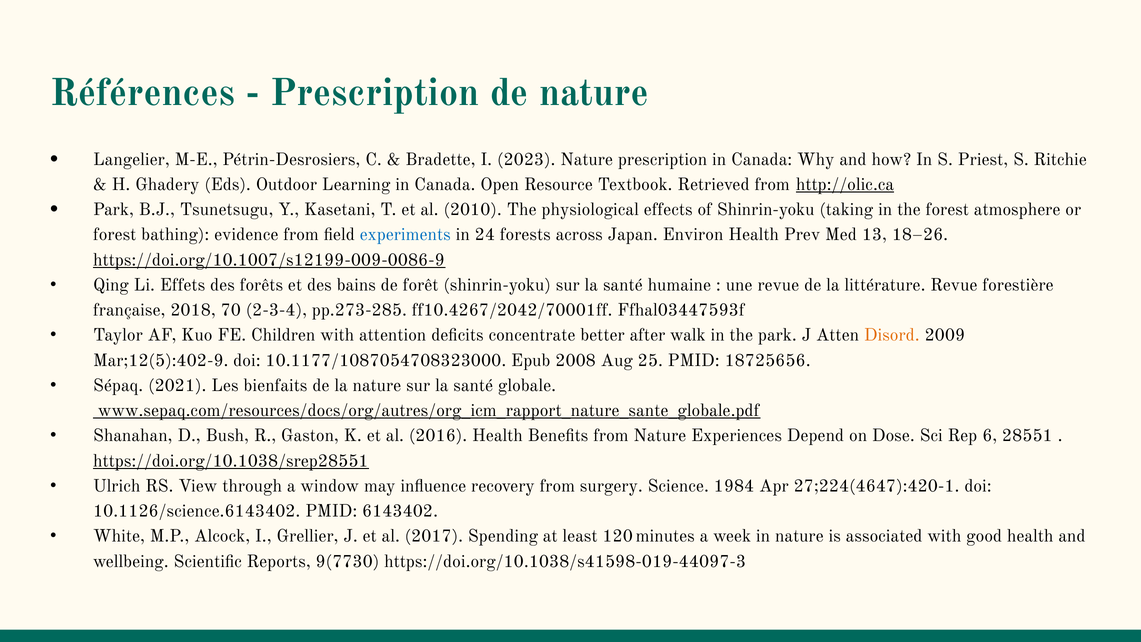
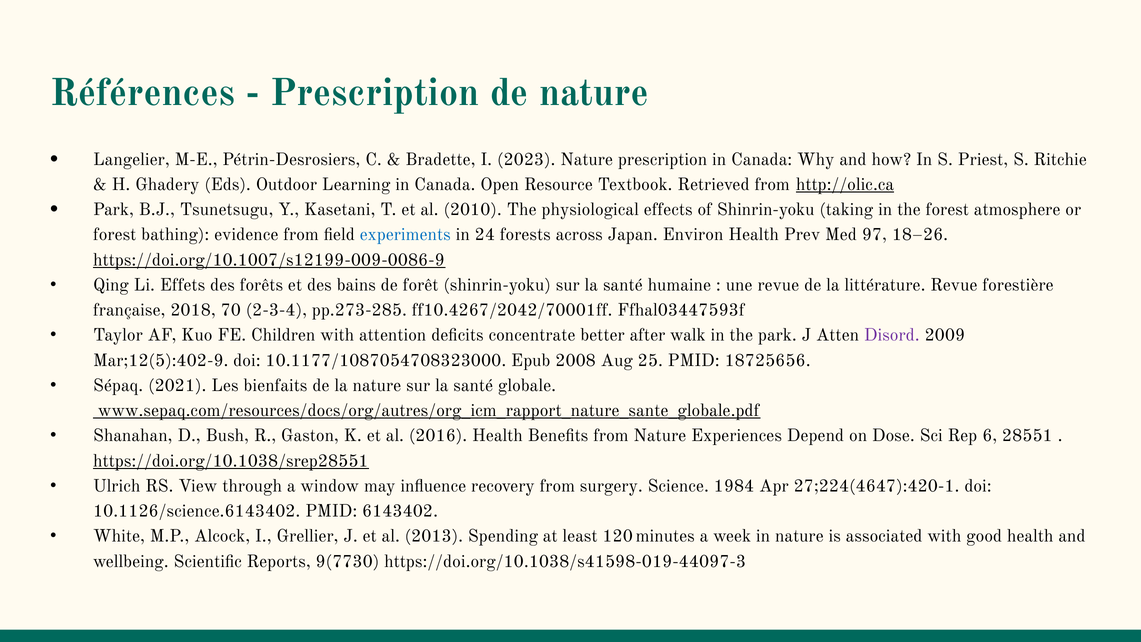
13: 13 -> 97
Disord colour: orange -> purple
2017: 2017 -> 2013
